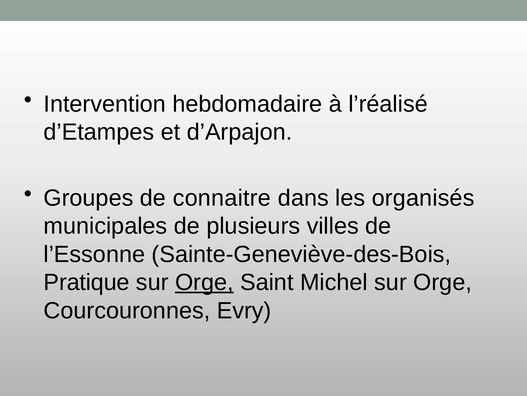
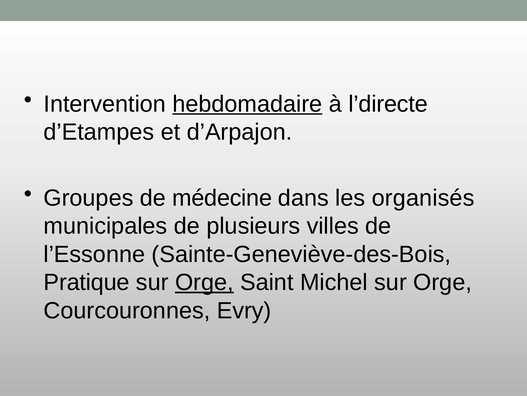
hebdomadaire underline: none -> present
l’réalisé: l’réalisé -> l’directe
connaitre: connaitre -> médecine
